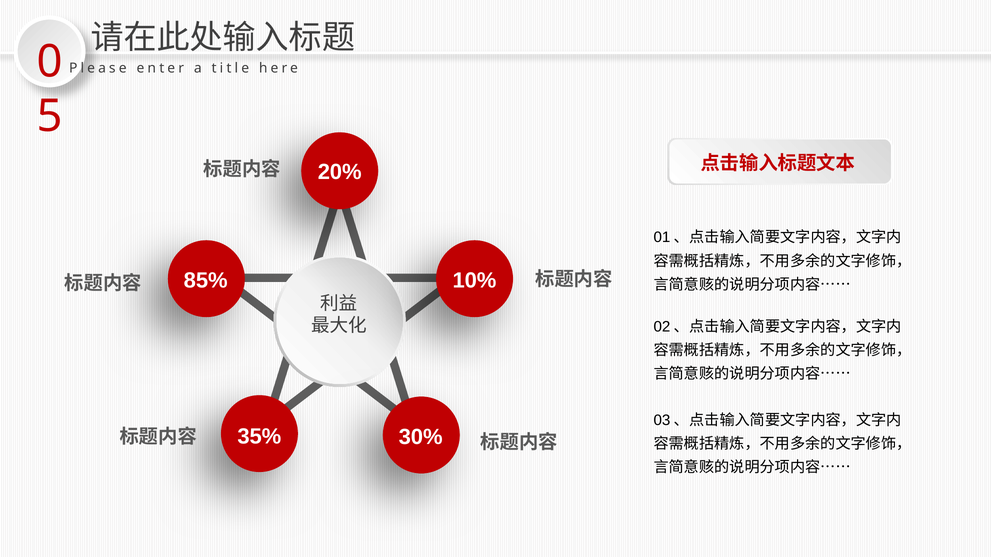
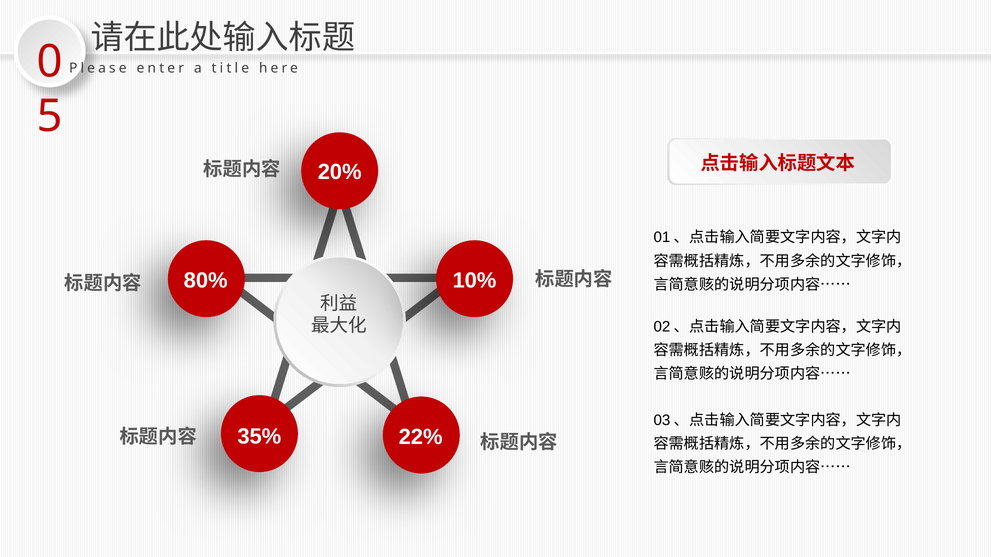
85%: 85% -> 80%
30%: 30% -> 22%
